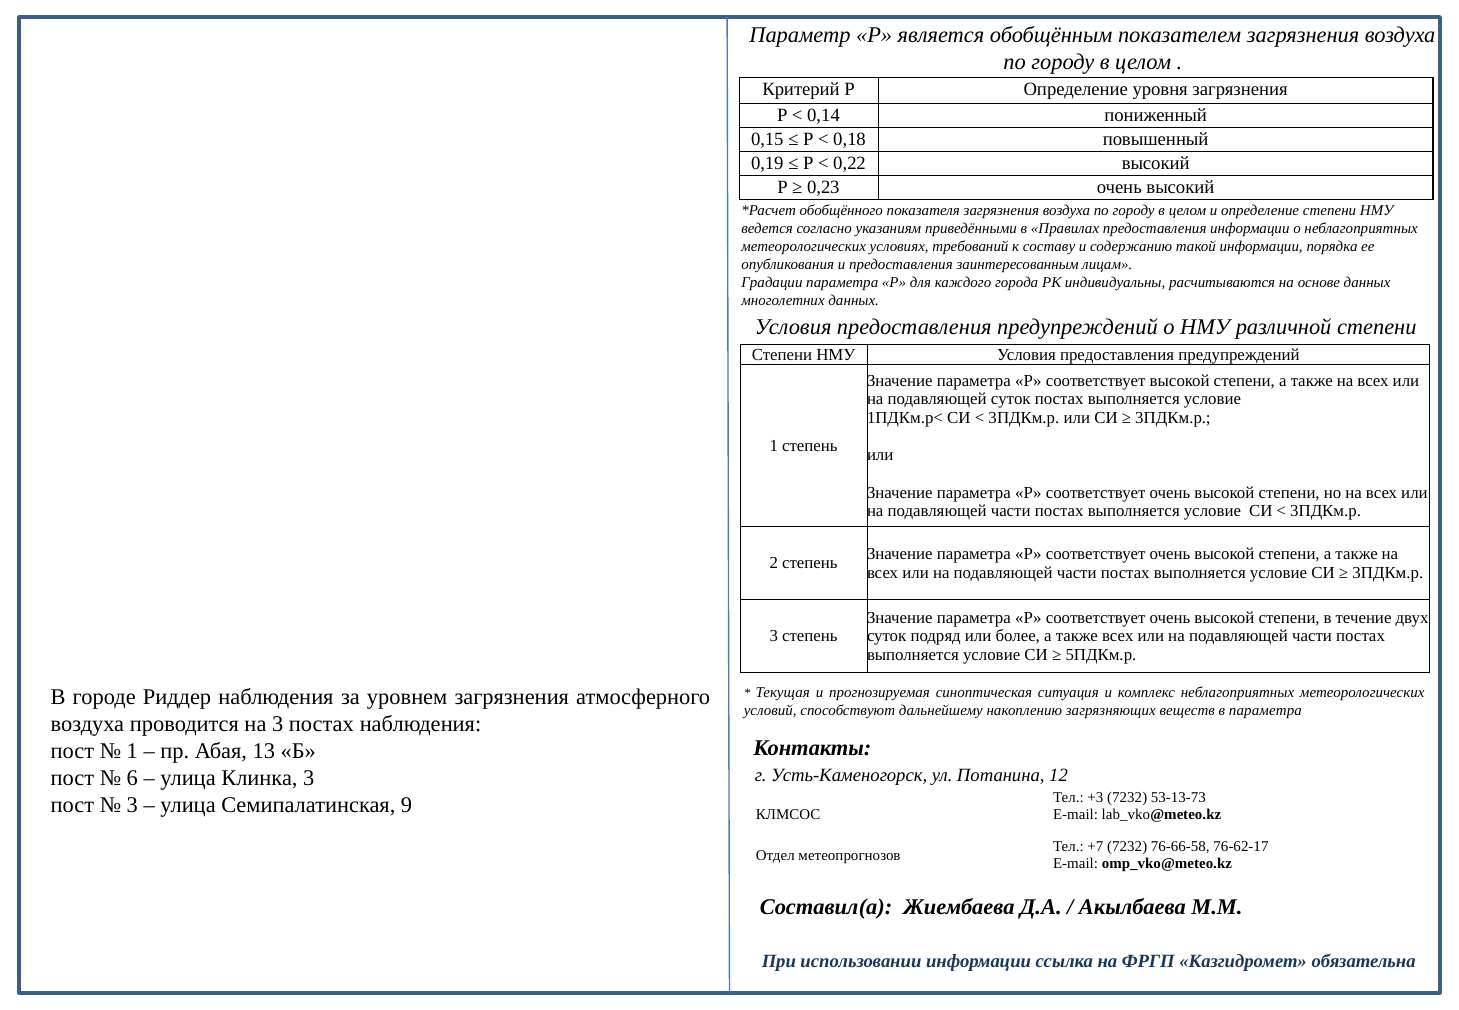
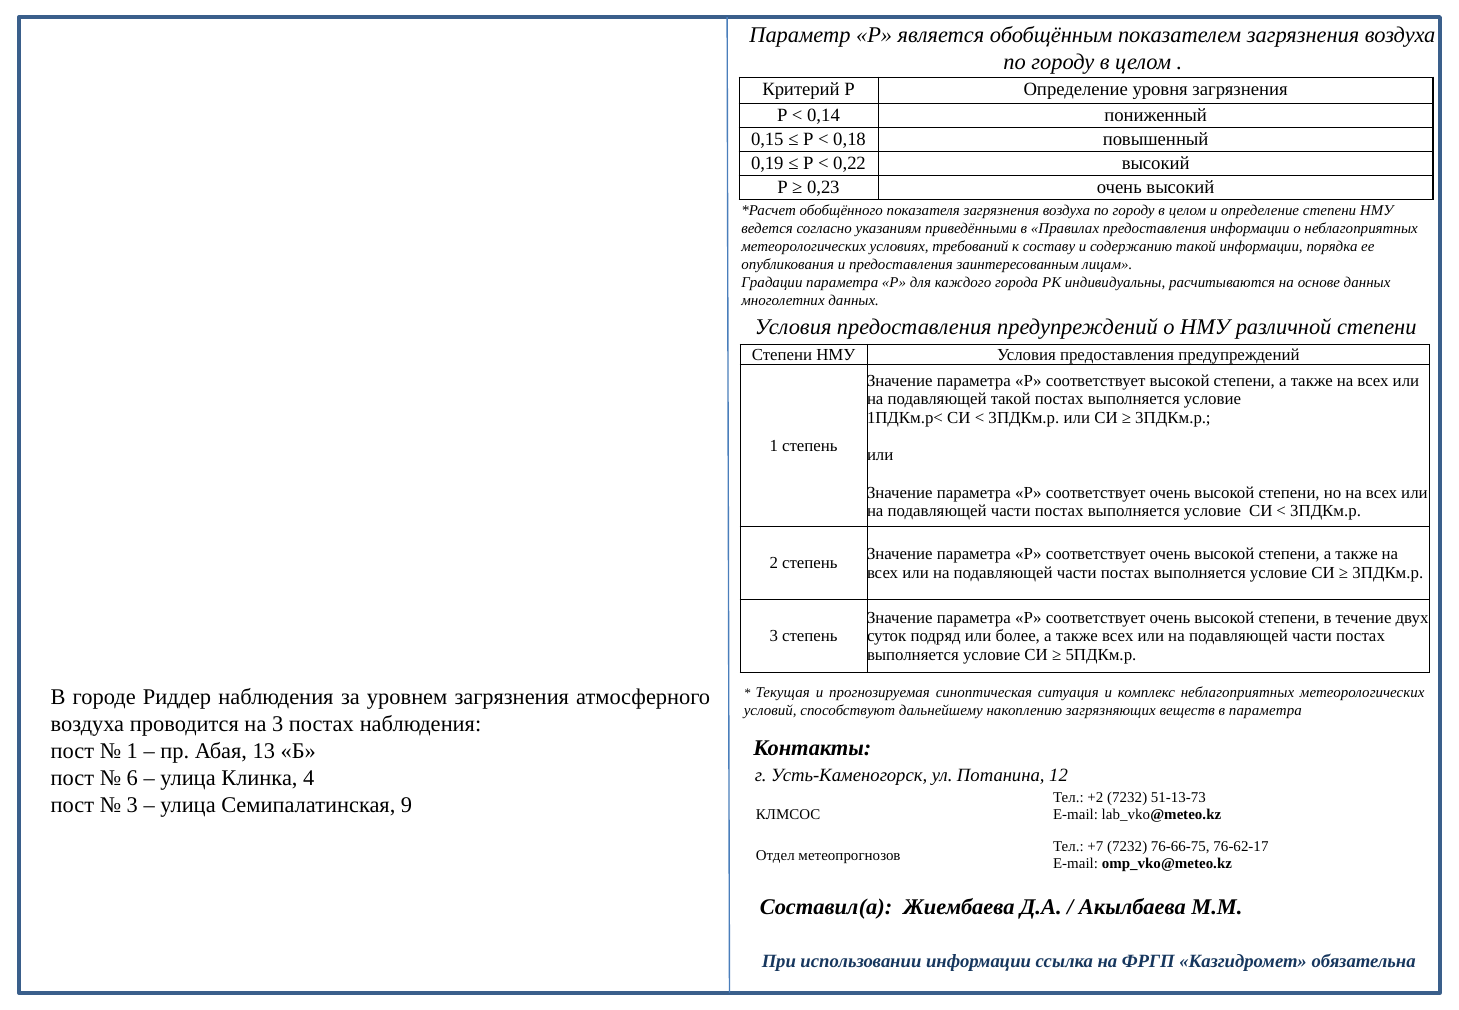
подавляющей суток: суток -> такой
Клинка 3: 3 -> 4
+3: +3 -> +2
53-13-73: 53-13-73 -> 51-13-73
76-66-58: 76-66-58 -> 76-66-75
